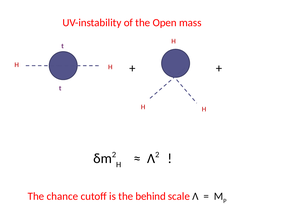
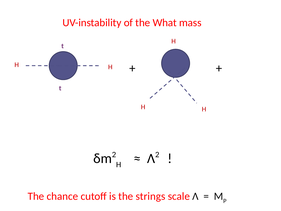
Open: Open -> What
behind: behind -> strings
